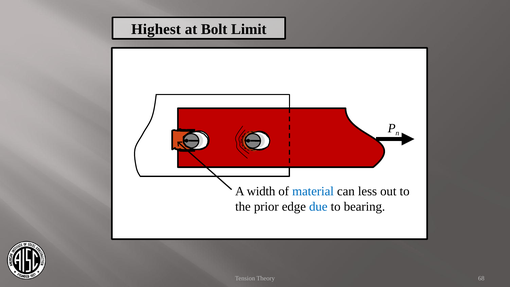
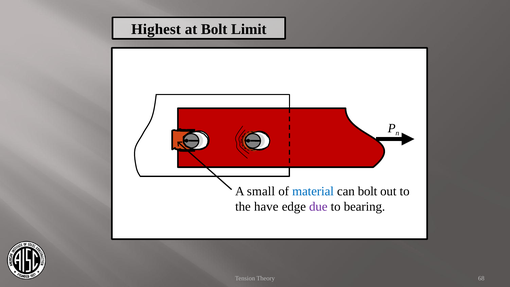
width: width -> small
can less: less -> bolt
prior: prior -> have
due colour: blue -> purple
